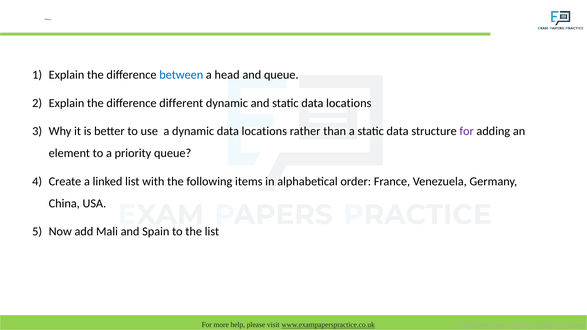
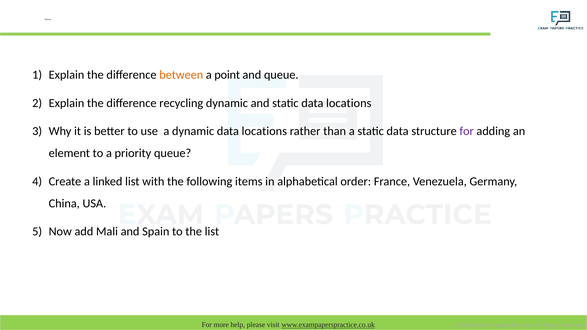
between colour: blue -> orange
head: head -> point
different: different -> recycling
